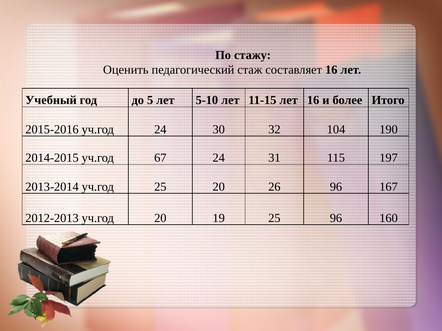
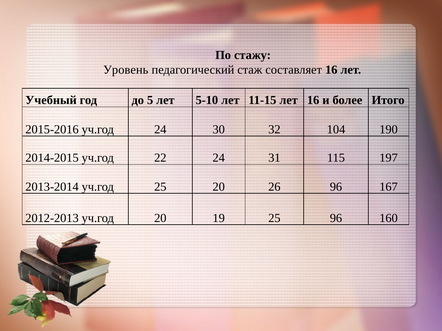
Оценить: Оценить -> Уровень
67: 67 -> 22
